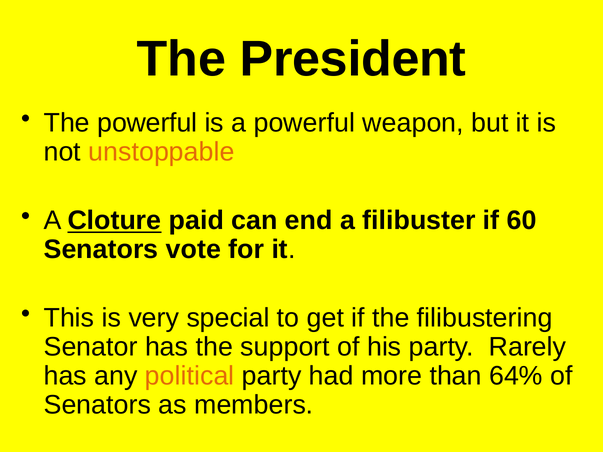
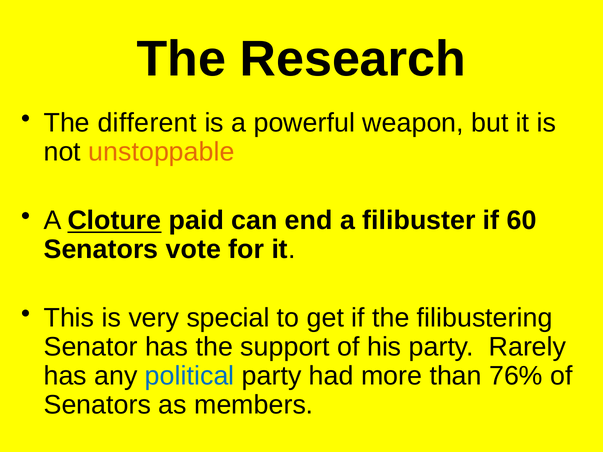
President: President -> Research
The powerful: powerful -> different
political colour: orange -> blue
64%: 64% -> 76%
